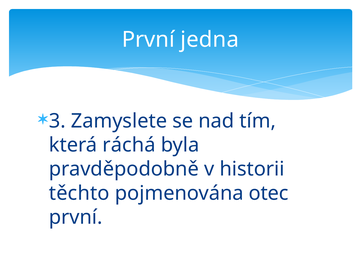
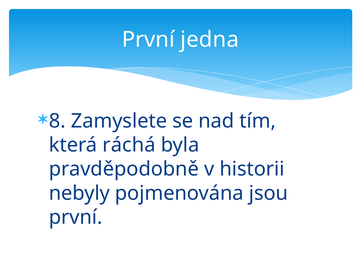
3: 3 -> 8
těchto: těchto -> nebyly
otec: otec -> jsou
